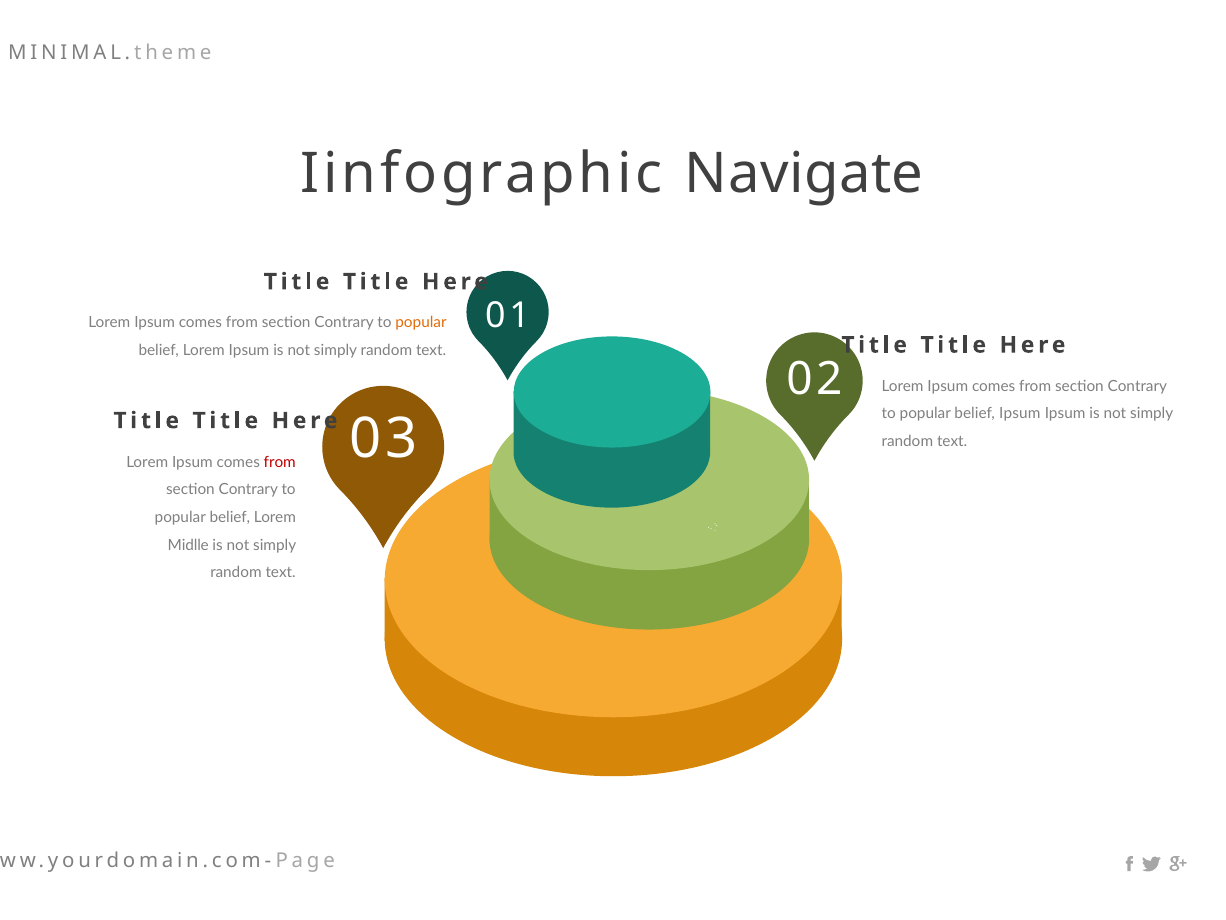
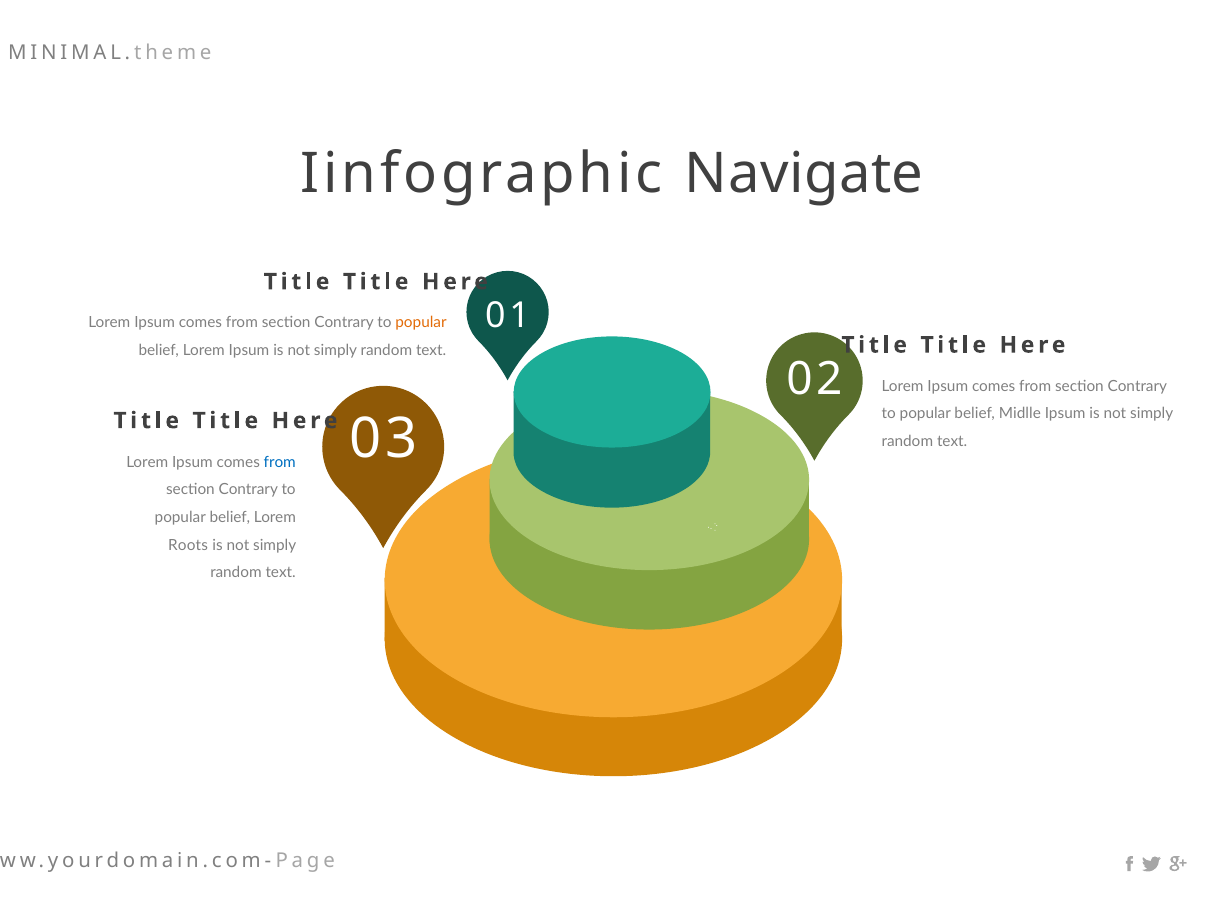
belief Ipsum: Ipsum -> Midlle
from at (280, 462) colour: red -> blue
Midlle: Midlle -> Roots
